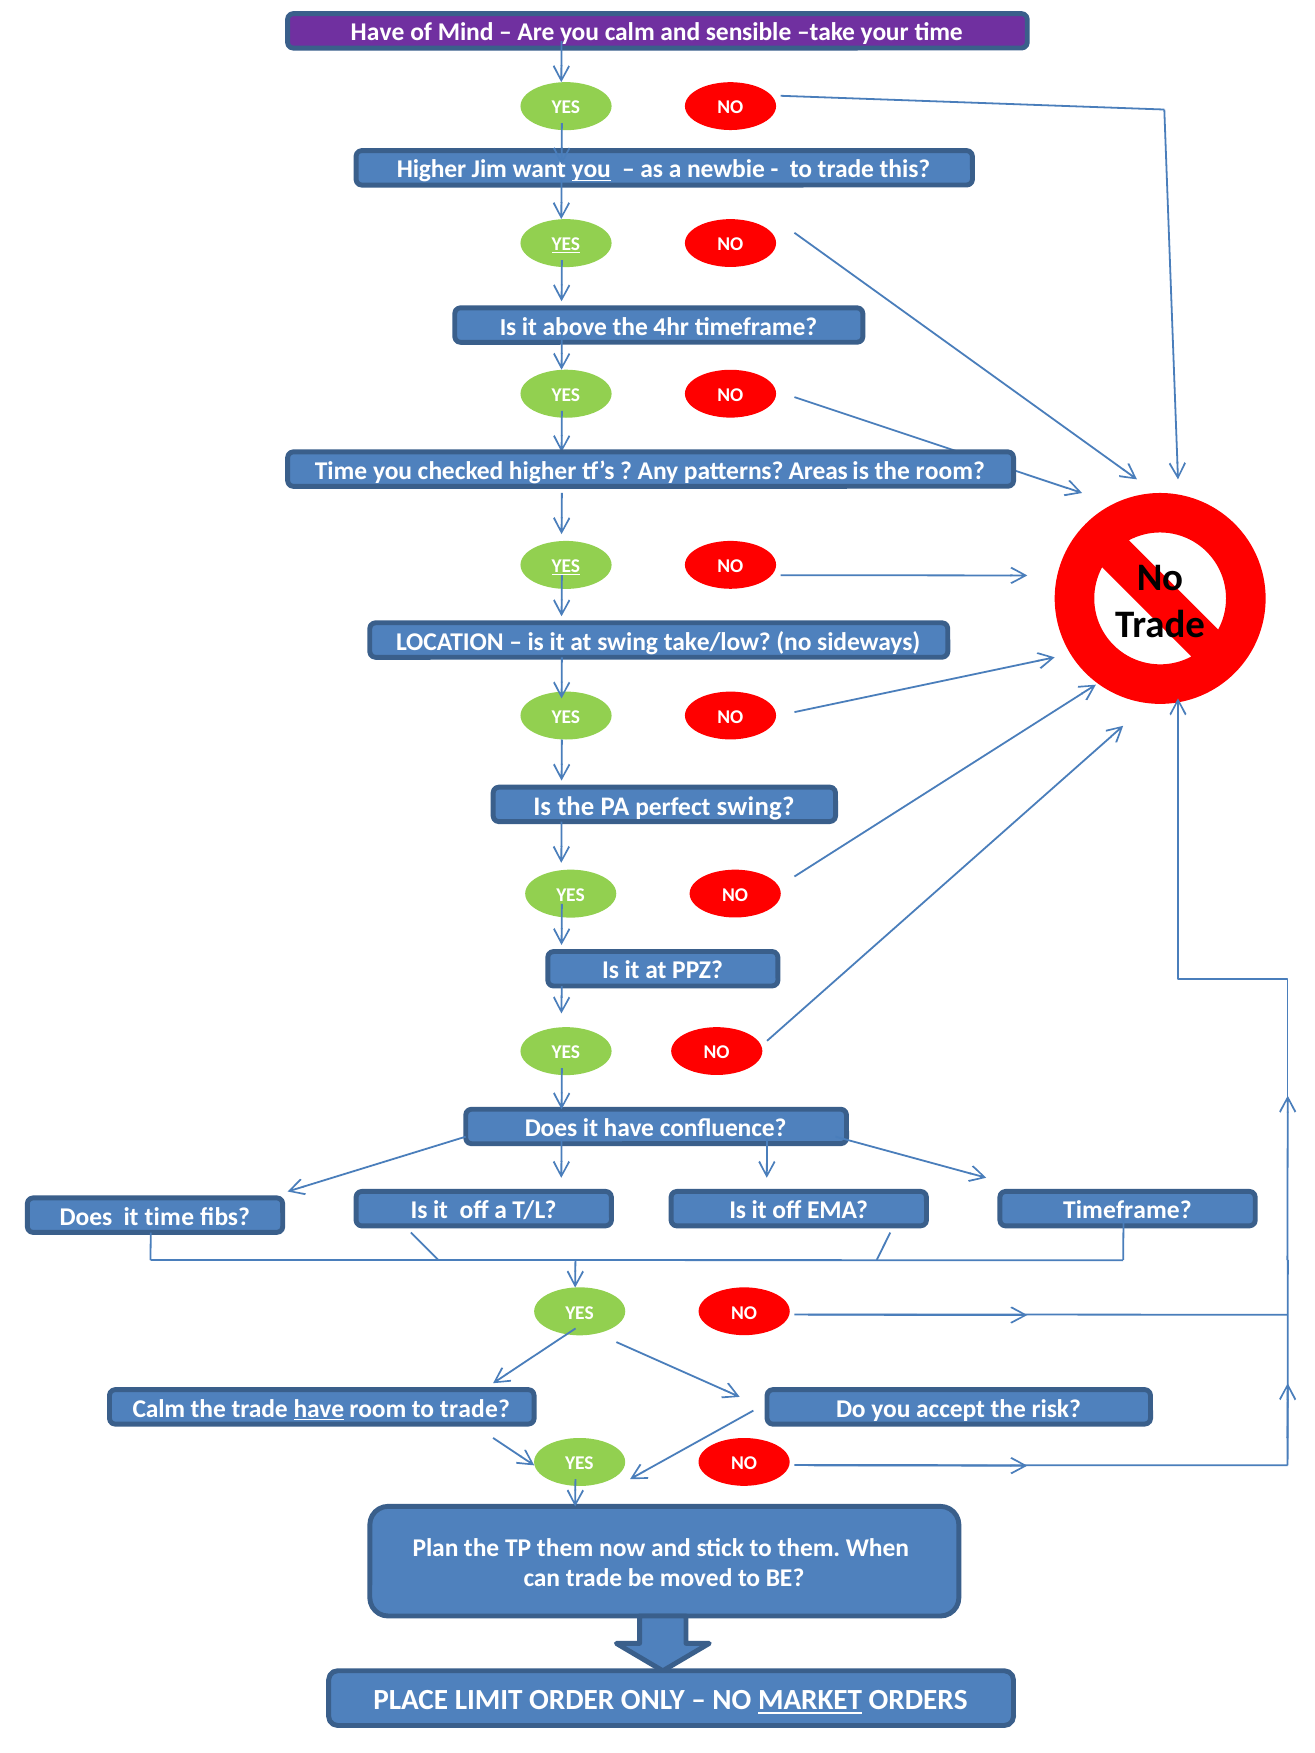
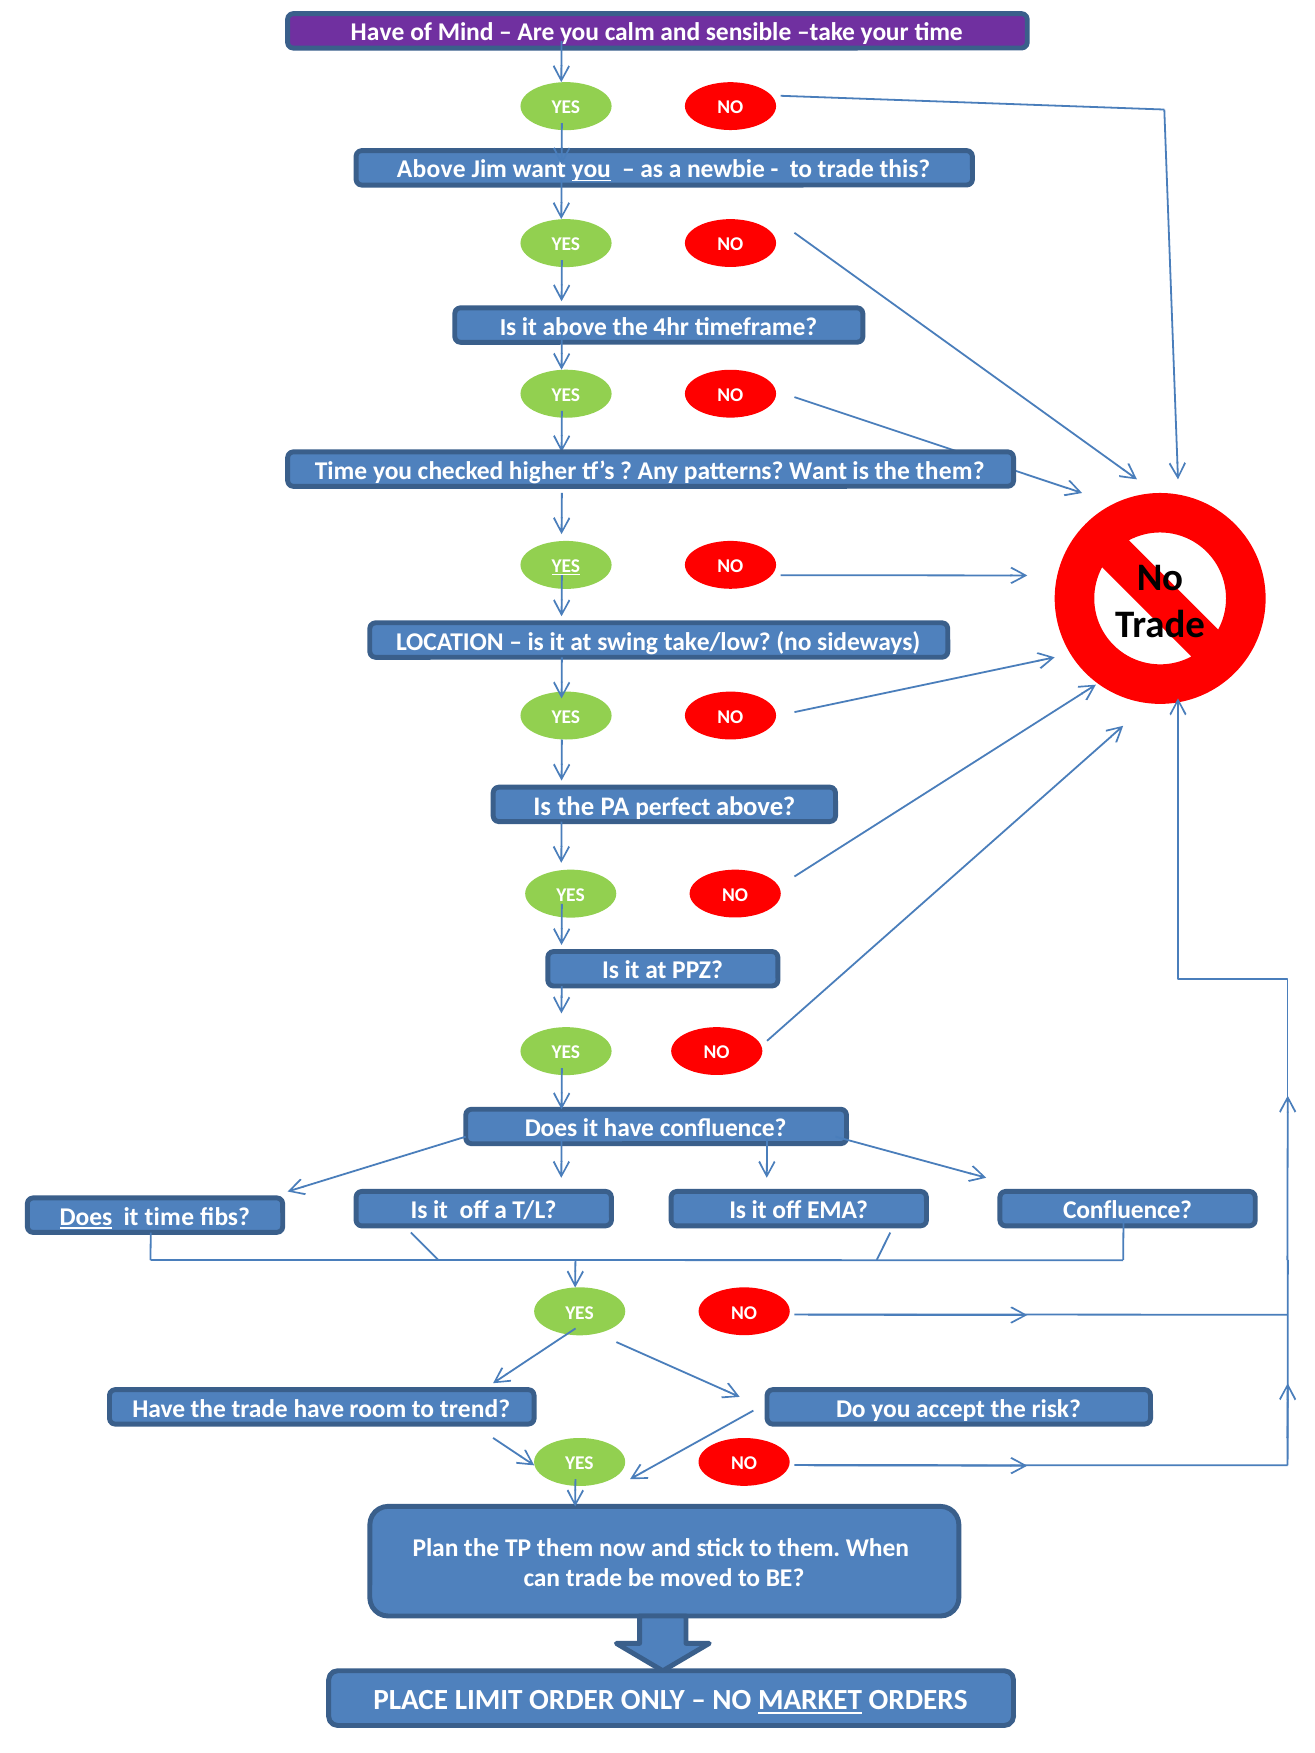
Higher at (432, 170): Higher -> Above
YES at (566, 244) underline: present -> none
patterns Areas: Areas -> Want
the room: room -> them
perfect swing: swing -> above
Timeframe at (1127, 1211): Timeframe -> Confluence
Does at (86, 1217) underline: none -> present
Calm at (159, 1409): Calm -> Have
have at (319, 1409) underline: present -> none
room to trade: trade -> trend
